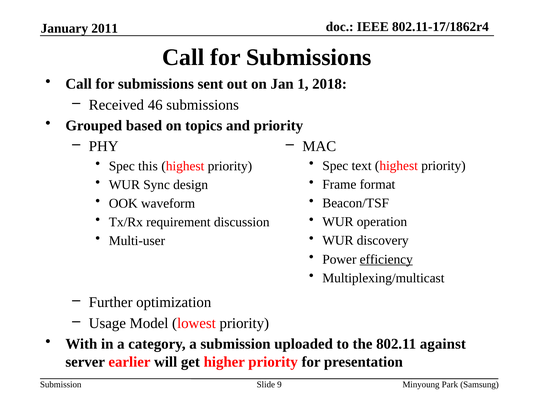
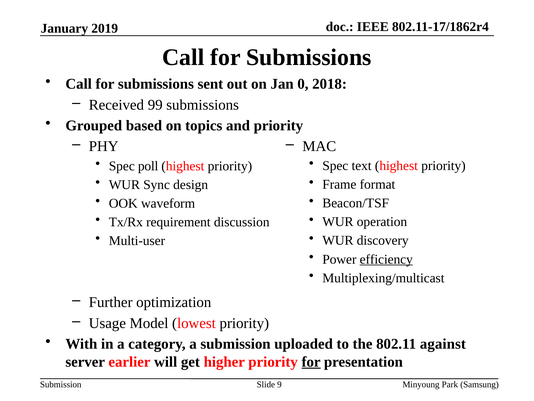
2011: 2011 -> 2019
1: 1 -> 0
46: 46 -> 99
this: this -> poll
for at (311, 361) underline: none -> present
